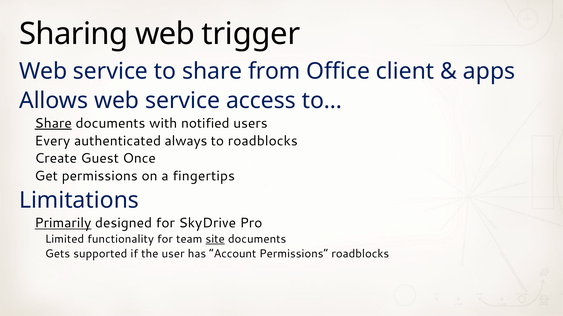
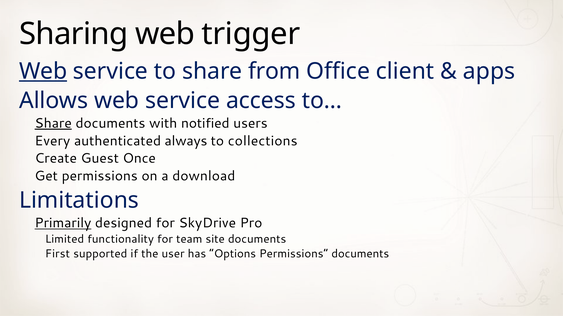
Web at (43, 71) underline: none -> present
to roadblocks: roadblocks -> collections
fingertips: fingertips -> download
site underline: present -> none
Gets: Gets -> First
Account: Account -> Options
Permissions roadblocks: roadblocks -> documents
